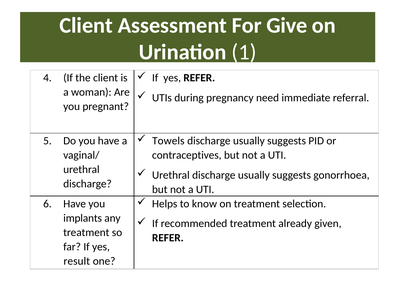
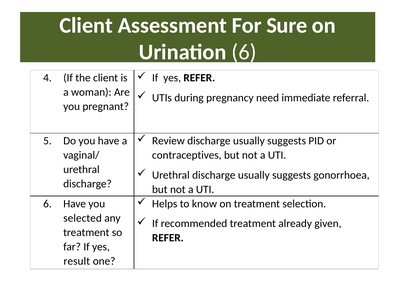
Give: Give -> Sure
Urination 1: 1 -> 6
Towels: Towels -> Review
implants: implants -> selected
